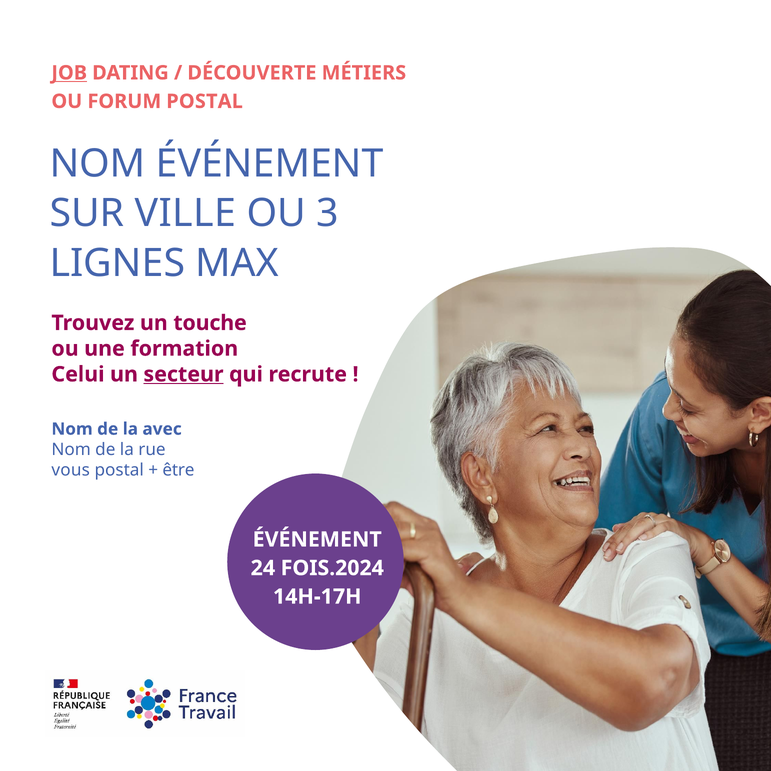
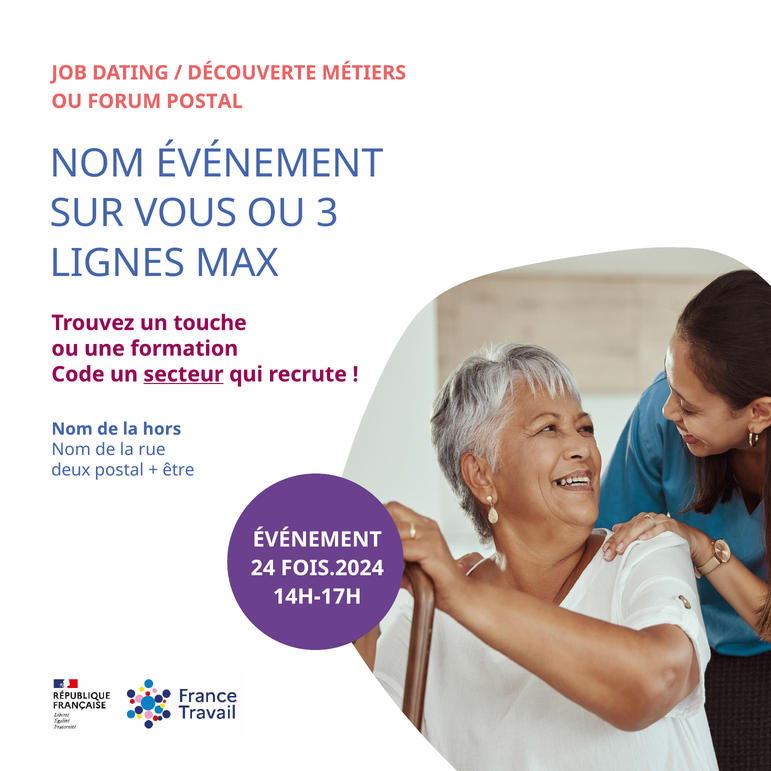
JOB underline: present -> none
VILLE: VILLE -> VOUS
Celui: Celui -> Code
avec: avec -> hors
vous: vous -> deux
